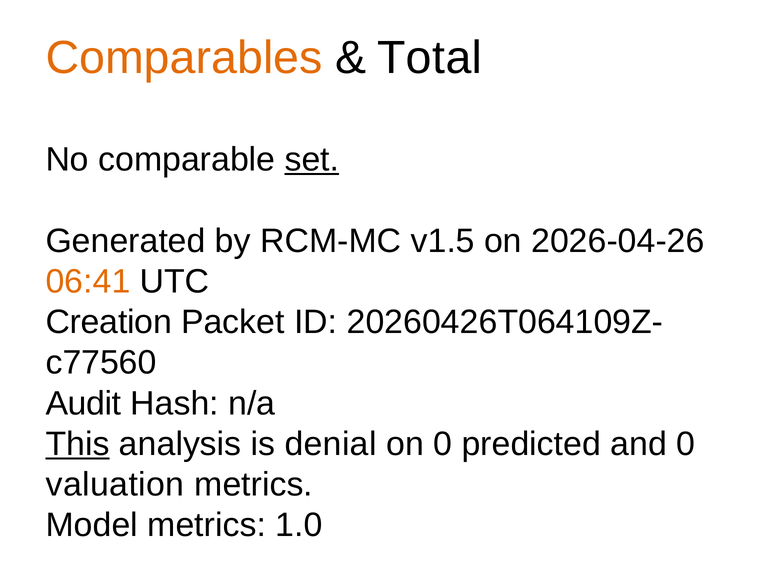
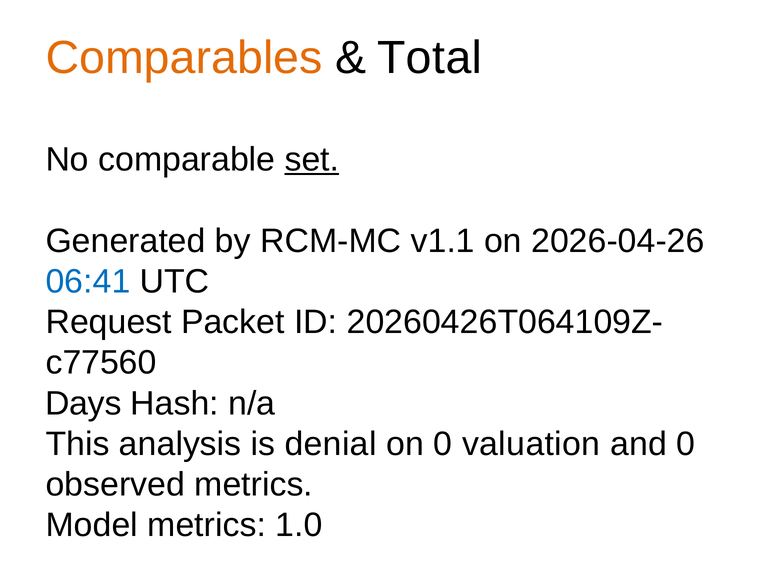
v1.5: v1.5 -> v1.1
06:41 colour: orange -> blue
Creation: Creation -> Request
Audit: Audit -> Days
This underline: present -> none
predicted: predicted -> valuation
valuation: valuation -> observed
